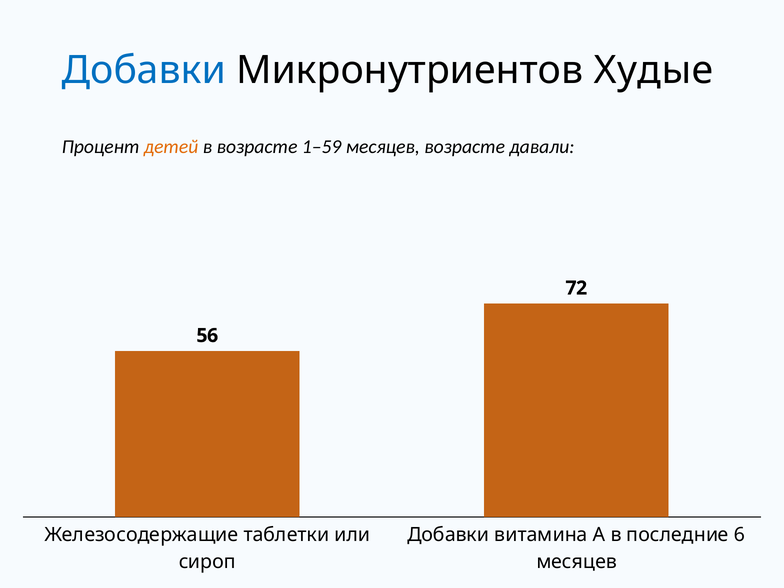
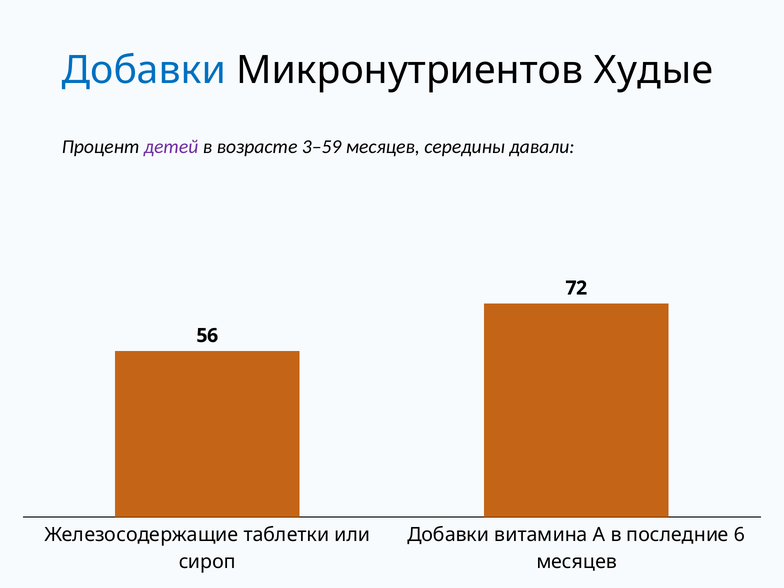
детей colour: orange -> purple
1–59: 1–59 -> 3–59
месяцев возрасте: возрасте -> середины
